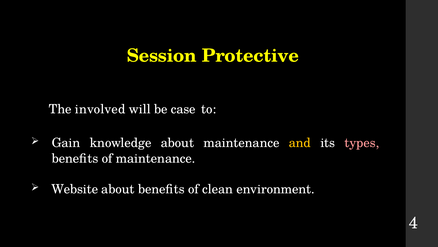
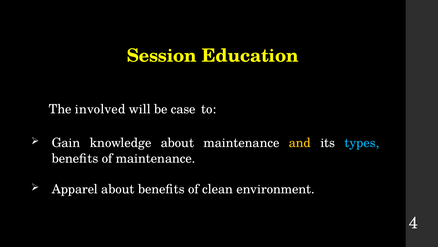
Protective: Protective -> Education
types colour: pink -> light blue
Website: Website -> Apparel
